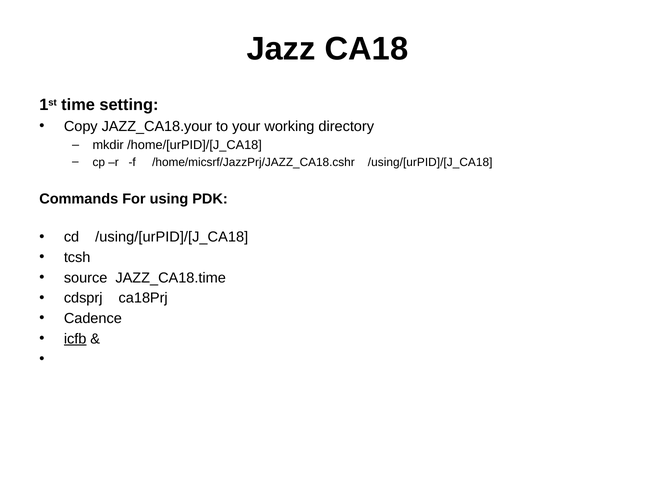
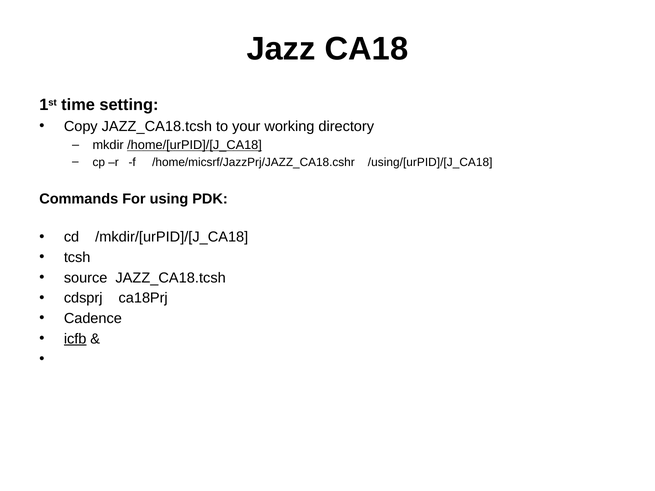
Copy JAZZ_CA18.your: JAZZ_CA18.your -> JAZZ_CA18.tcsh
/home/[urPID]/[J_CA18 underline: none -> present
cd /using/[urPID]/[J_CA18: /using/[urPID]/[J_CA18 -> /mkdir/[urPID]/[J_CA18
source JAZZ_CA18.time: JAZZ_CA18.time -> JAZZ_CA18.tcsh
